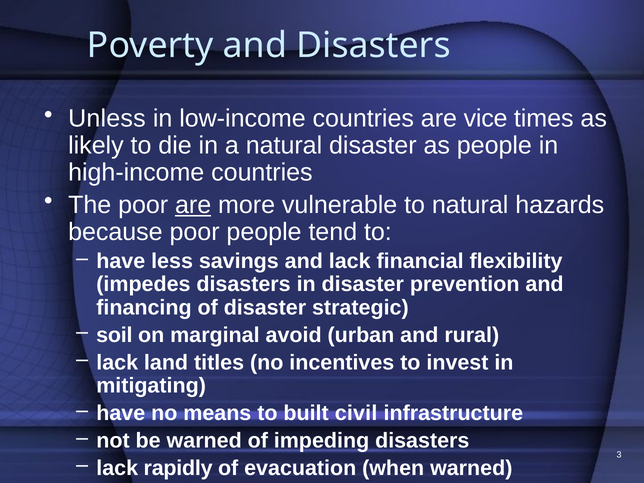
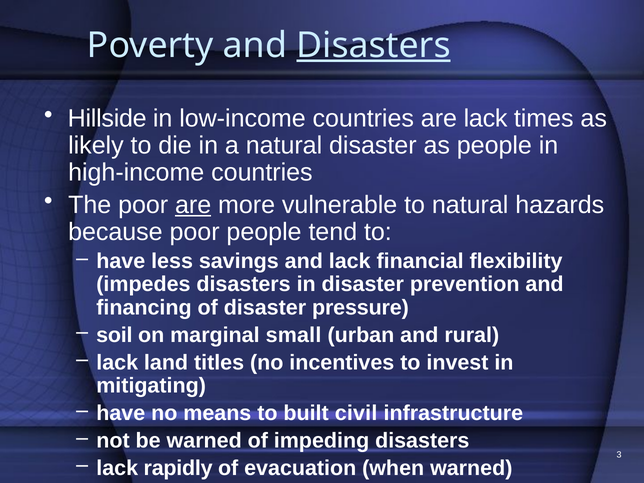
Disasters at (374, 45) underline: none -> present
Unless: Unless -> Hillside
are vice: vice -> lack
strategic: strategic -> pressure
avoid: avoid -> small
